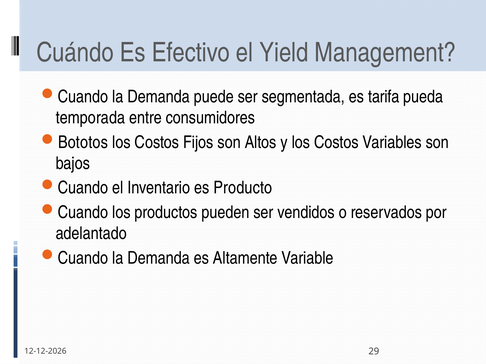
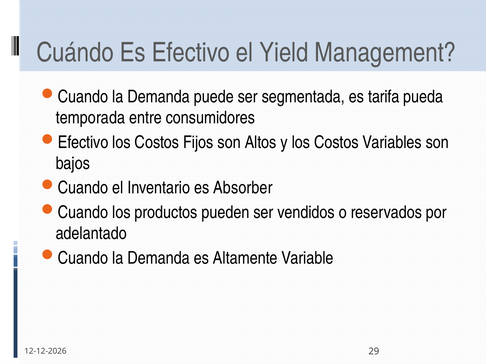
Bototos at (83, 143): Bototos -> Efectivo
Producto: Producto -> Absorber
